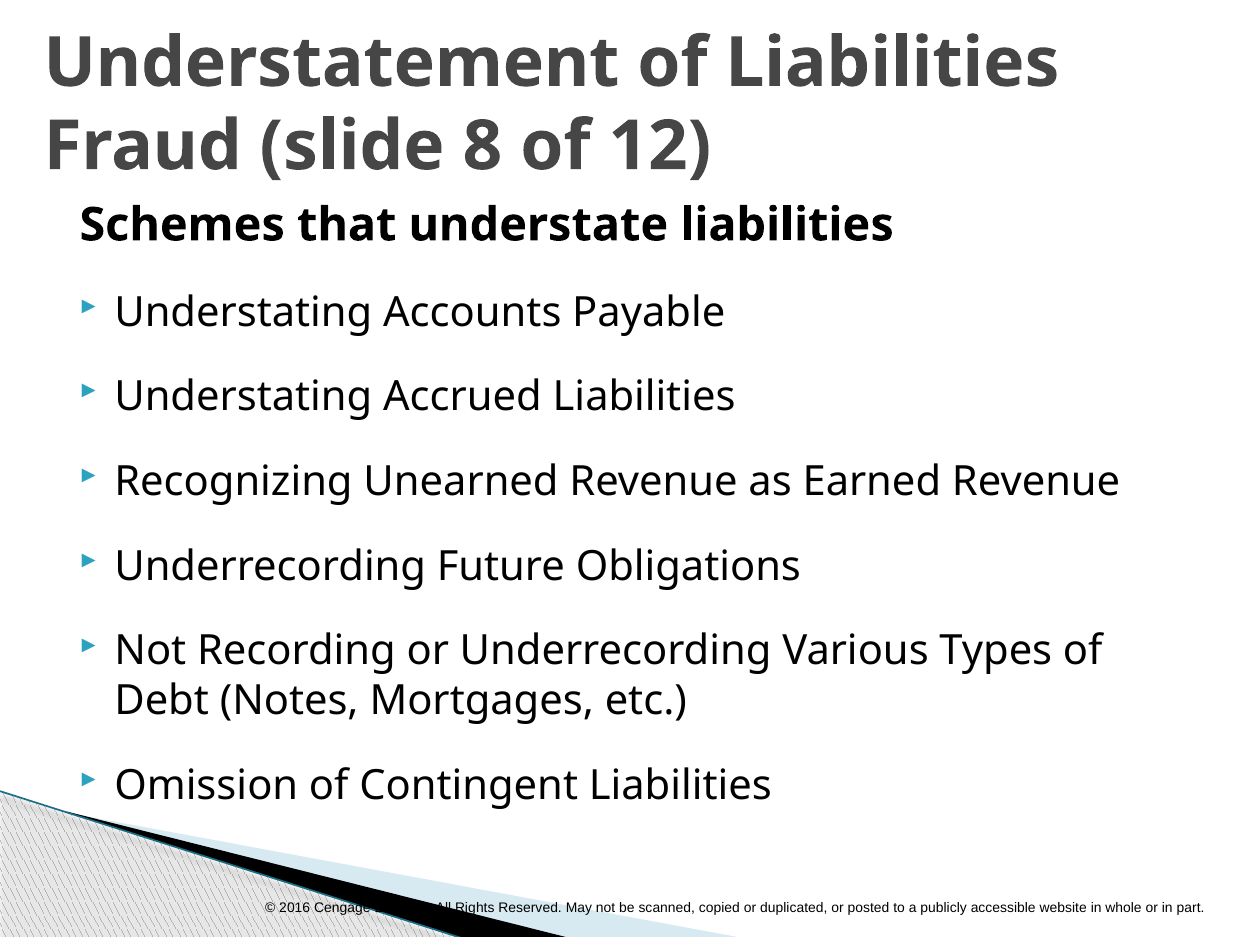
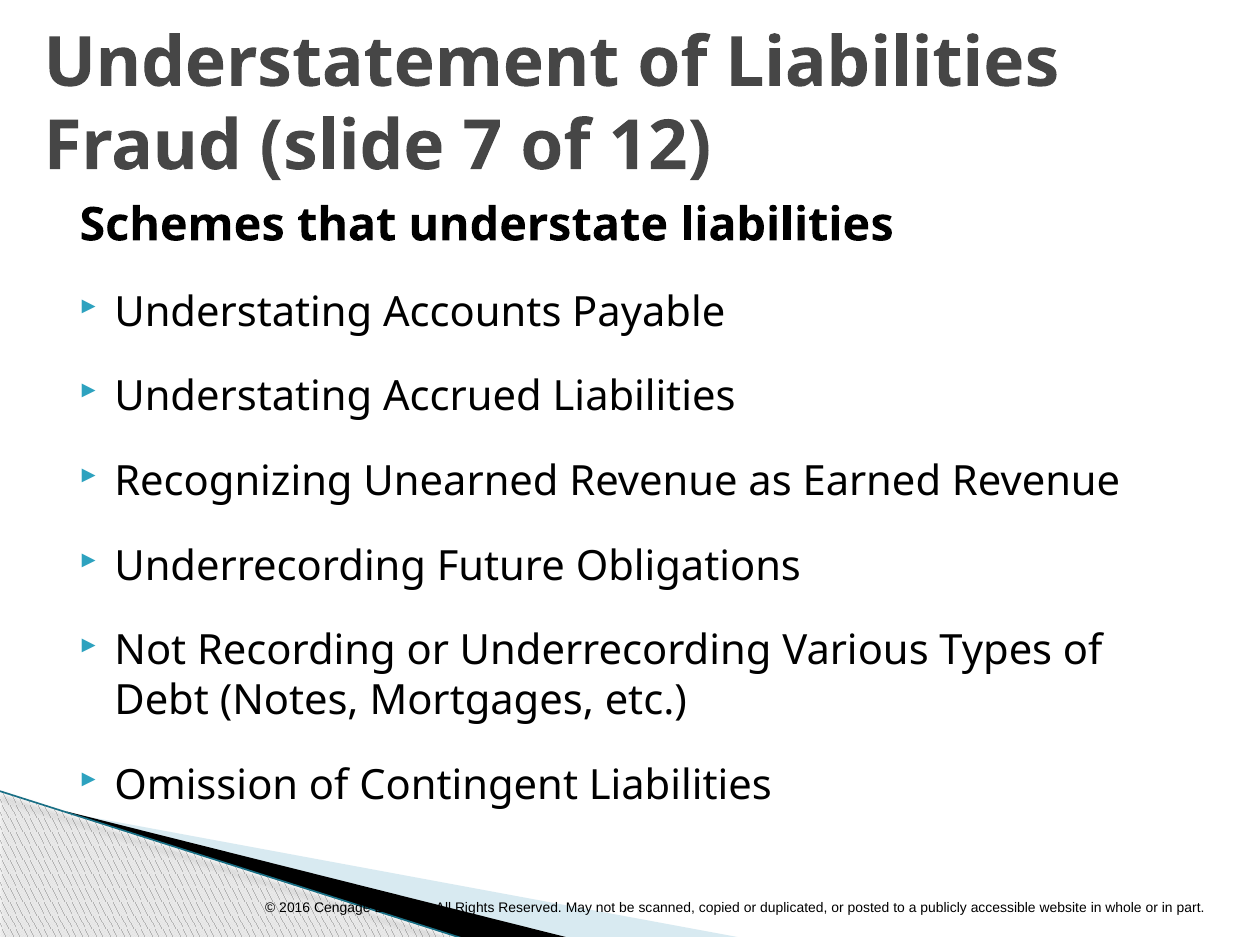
8: 8 -> 7
